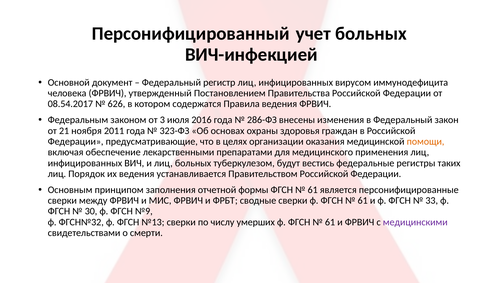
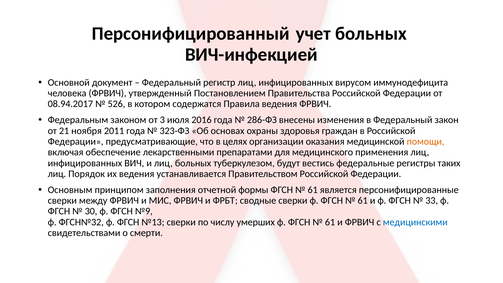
08.54.2017: 08.54.2017 -> 08.94.2017
626: 626 -> 526
медицинскими colour: purple -> blue
